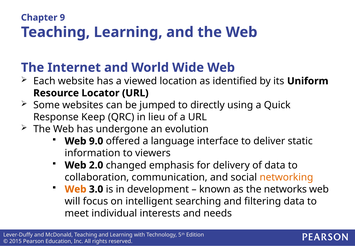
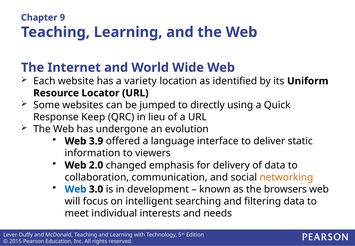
viewed: viewed -> variety
9.0: 9.0 -> 3.9
Web at (76, 189) colour: orange -> blue
networks: networks -> browsers
